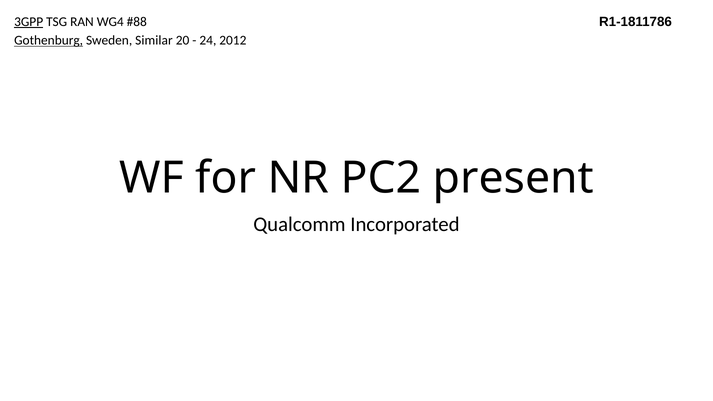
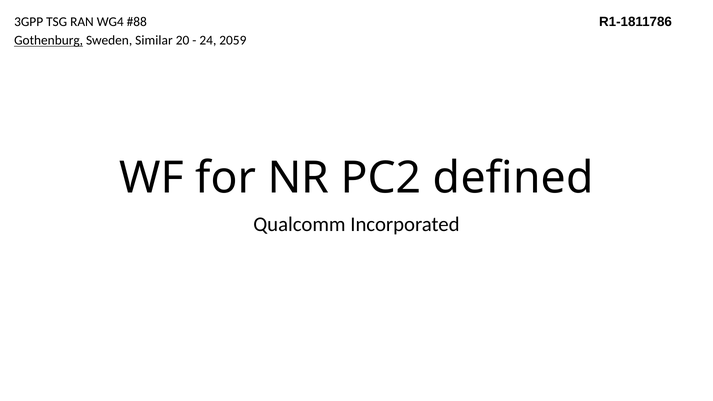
3GPP underline: present -> none
2012: 2012 -> 2059
present: present -> defined
